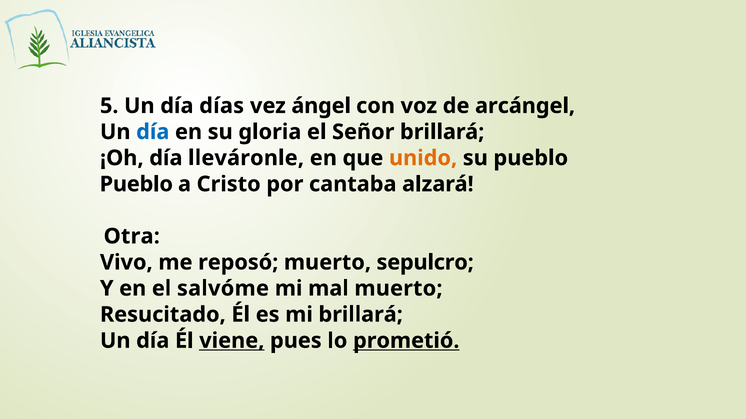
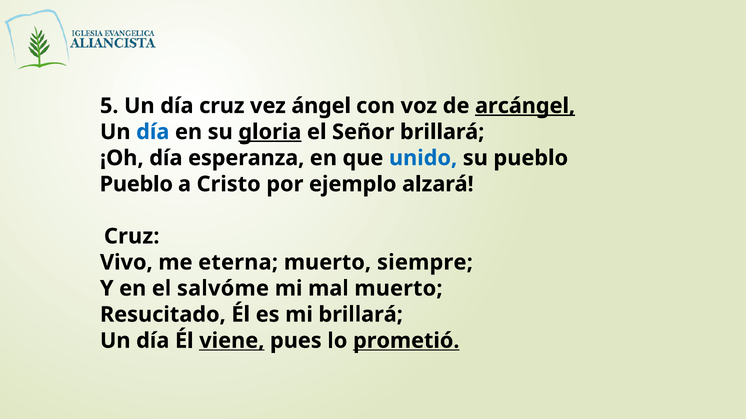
día días: días -> cruz
arcángel underline: none -> present
gloria underline: none -> present
lleváronle: lleváronle -> esperanza
unido colour: orange -> blue
cantaba: cantaba -> ejemplo
Otra at (132, 237): Otra -> Cruz
reposó: reposó -> eterna
sepulcro: sepulcro -> siempre
